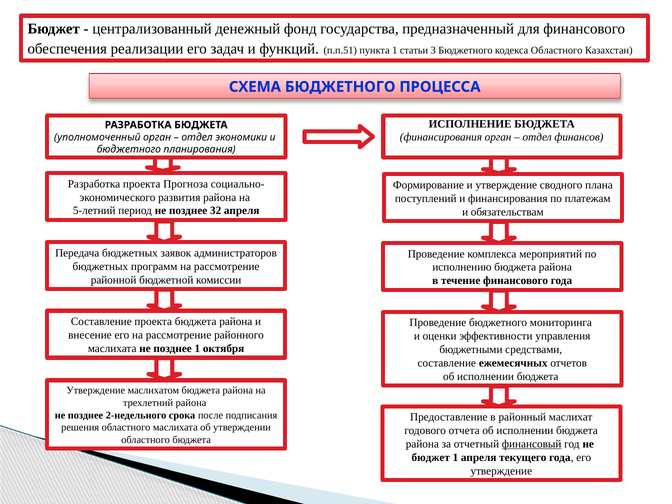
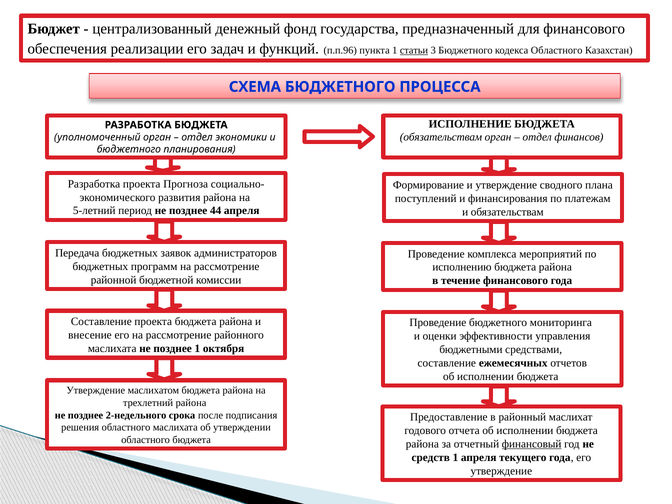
п.п.51: п.п.51 -> п.п.96
статьи underline: none -> present
финансирования at (441, 137): финансирования -> обязательствам
32: 32 -> 44
бюджет at (431, 457): бюджет -> средств
